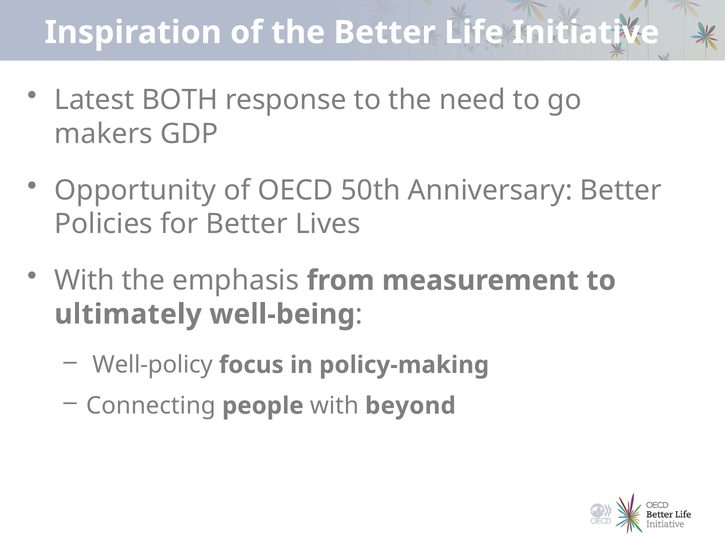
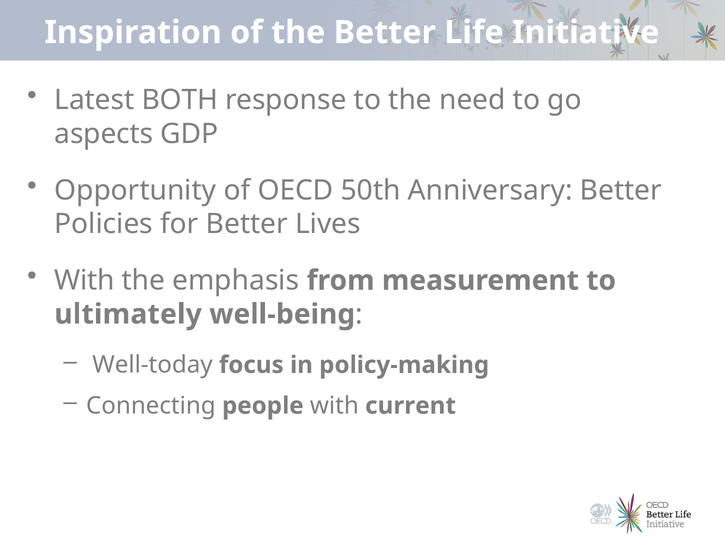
makers: makers -> aspects
Well-policy: Well-policy -> Well-today
beyond: beyond -> current
